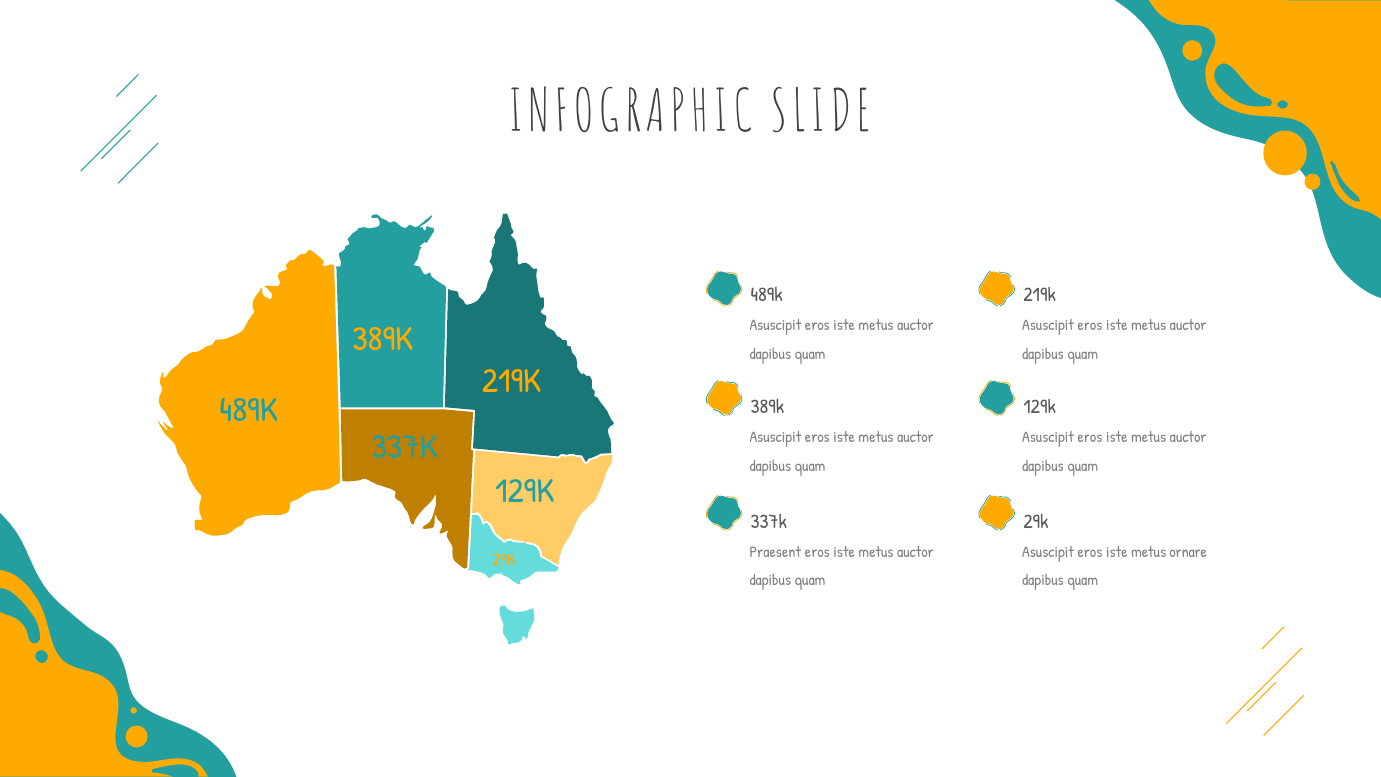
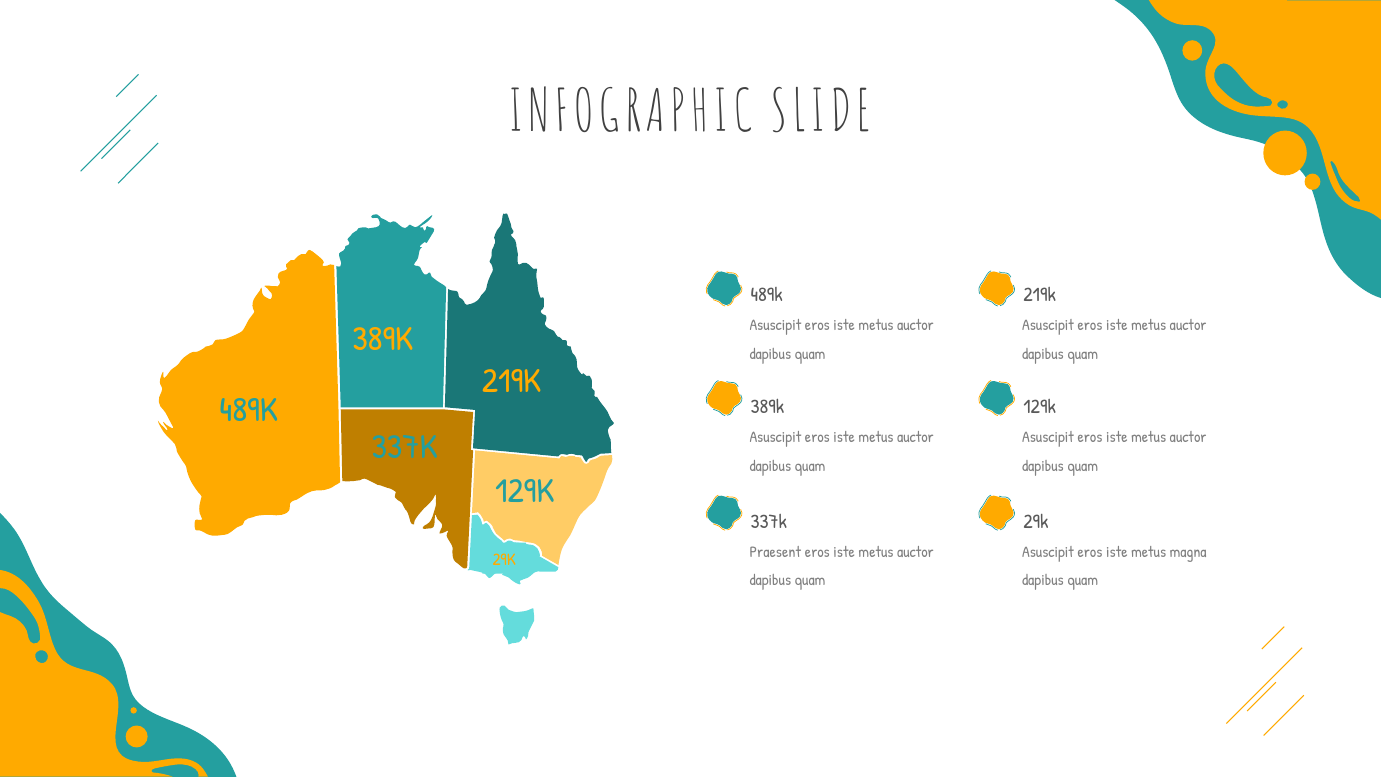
ornare: ornare -> magna
